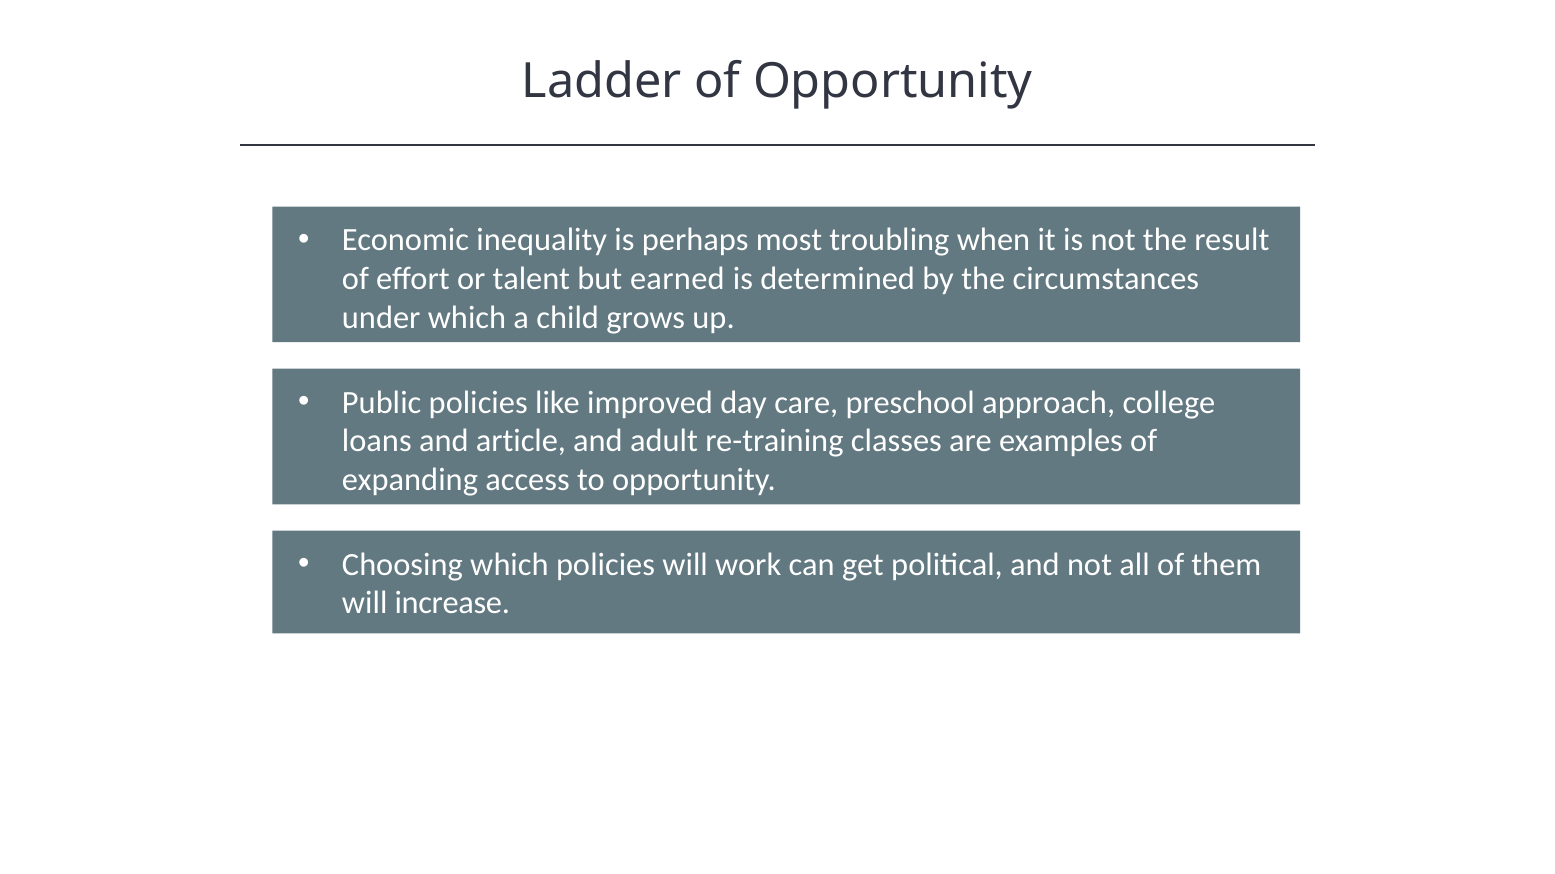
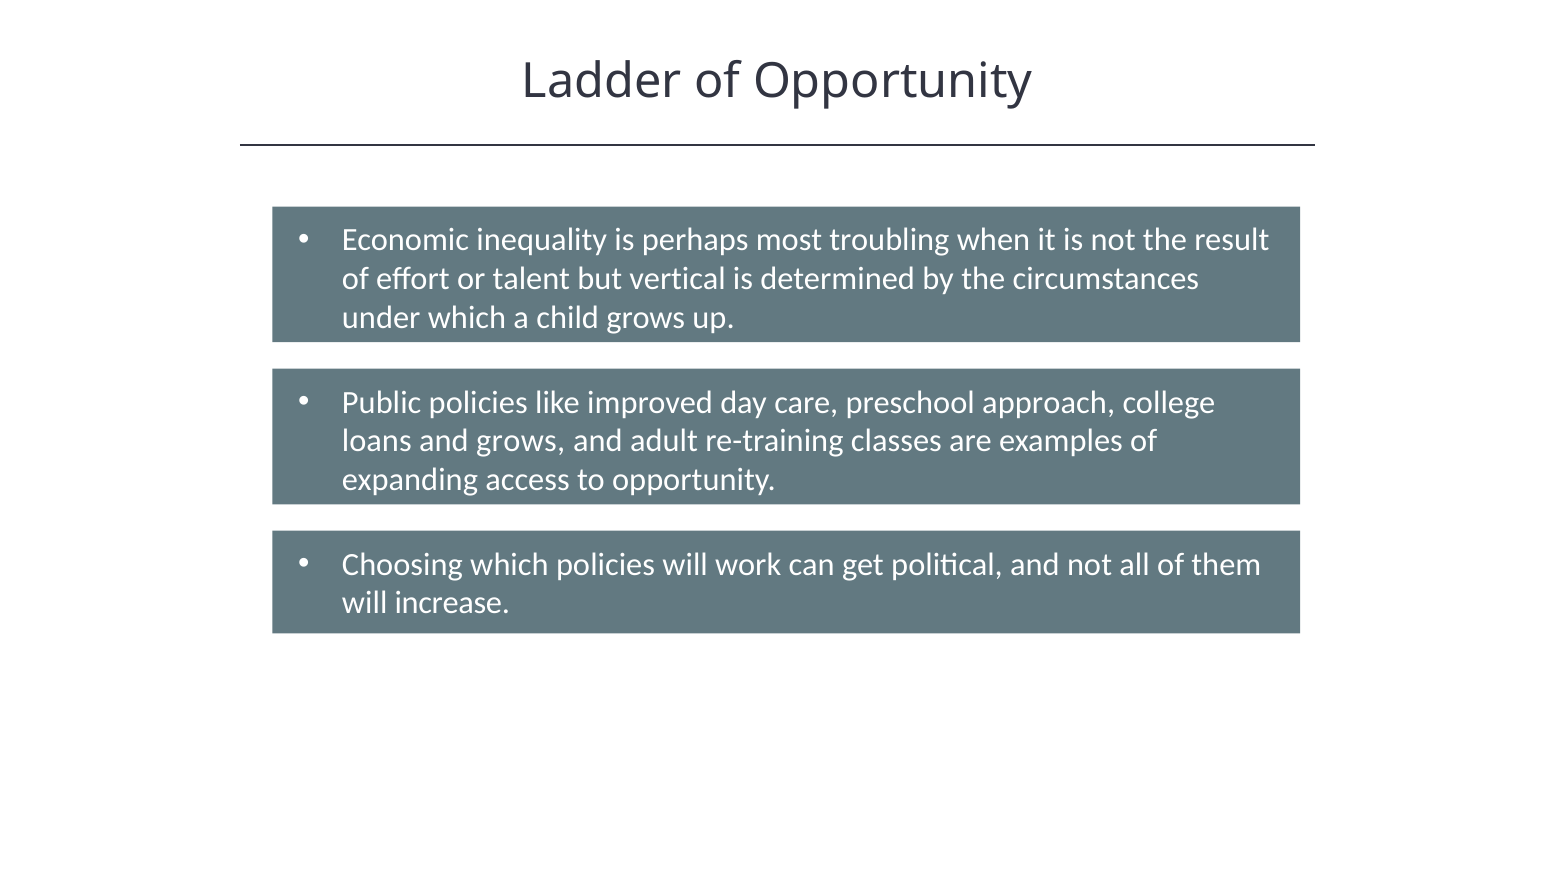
earned: earned -> vertical
and article: article -> grows
